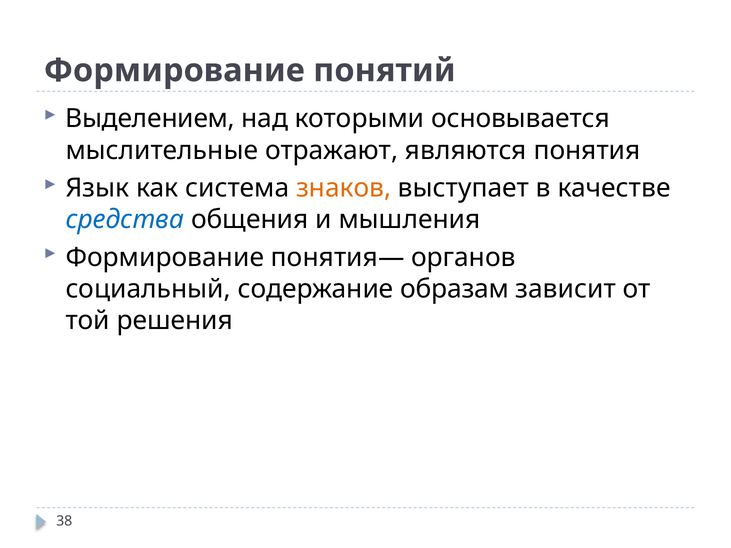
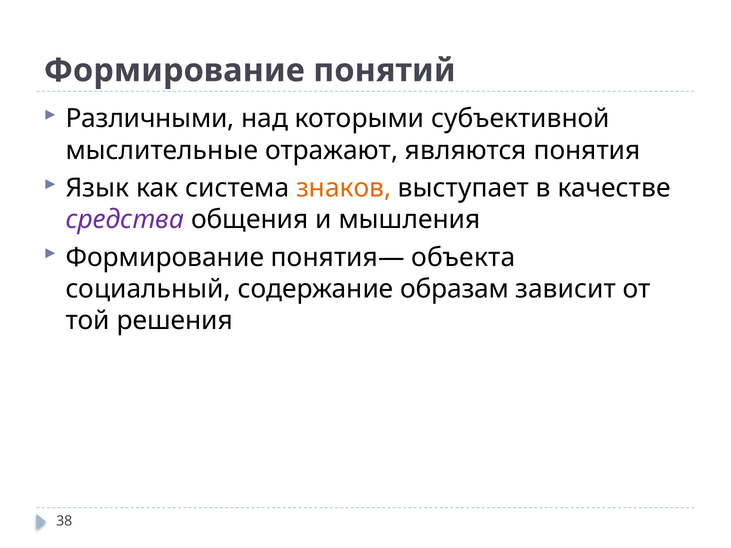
Выделением: Выделением -> Различными
основывается: основывается -> субъективной
средства colour: blue -> purple
органов: органов -> объекта
